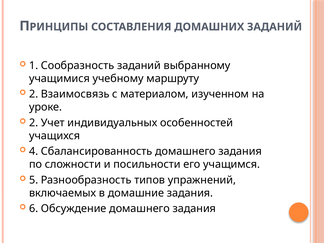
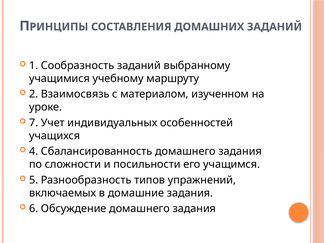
2 at (34, 123): 2 -> 7
